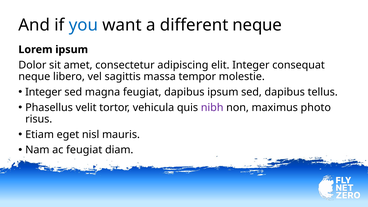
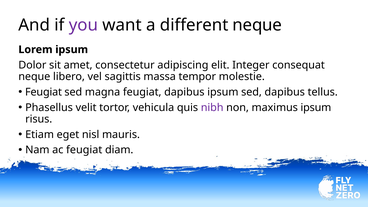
you colour: blue -> purple
Integer at (44, 92): Integer -> Feugiat
maximus photo: photo -> ipsum
